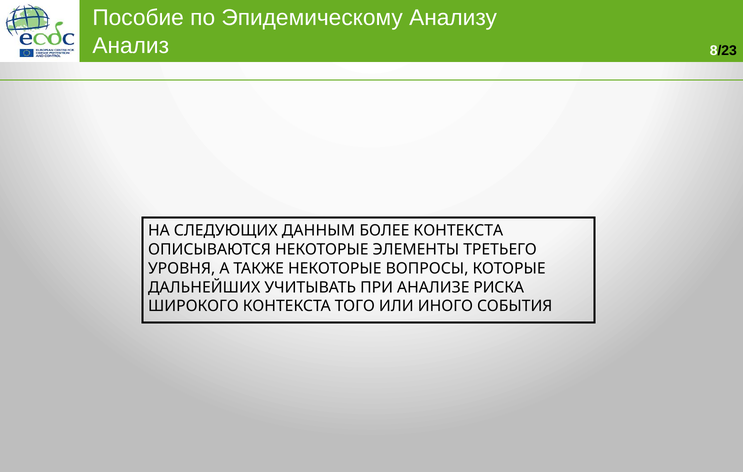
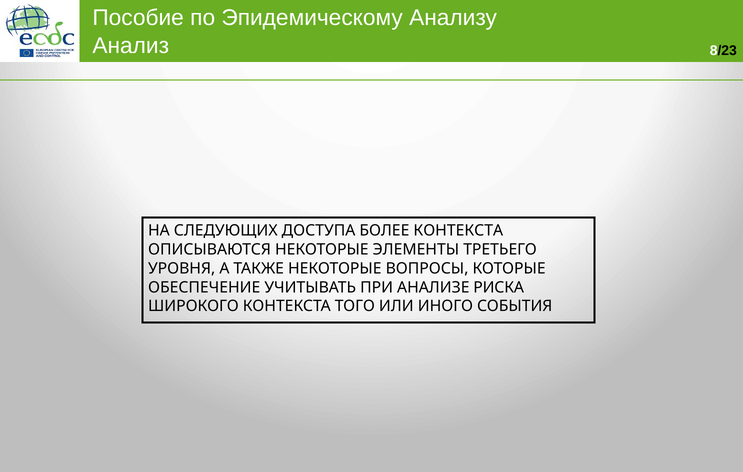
ДАННЫМ: ДАННЫМ -> ДОСТУПА
ДАЛЬНЕЙШИХ: ДАЛЬНЕЙШИХ -> ОБЕСПЕЧЕНИЕ
